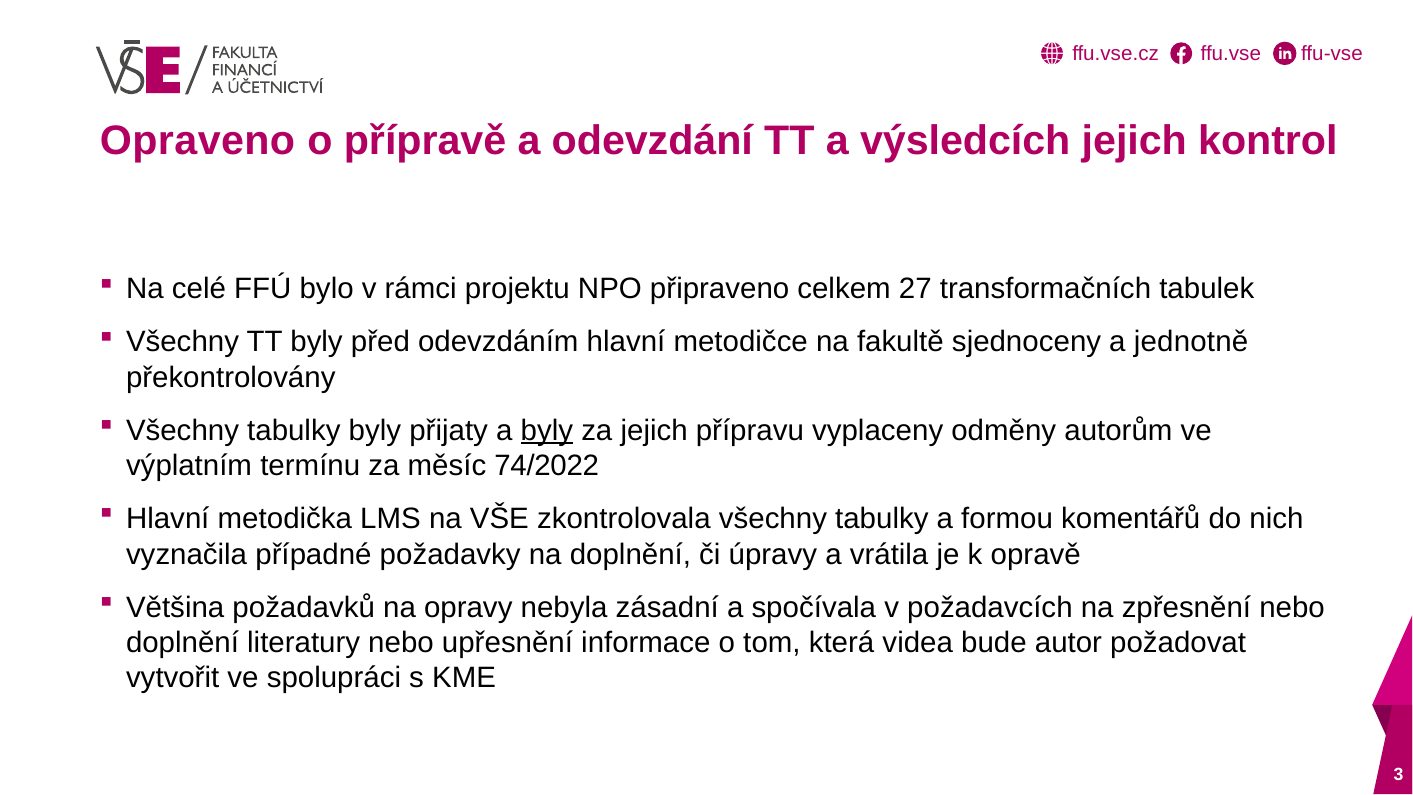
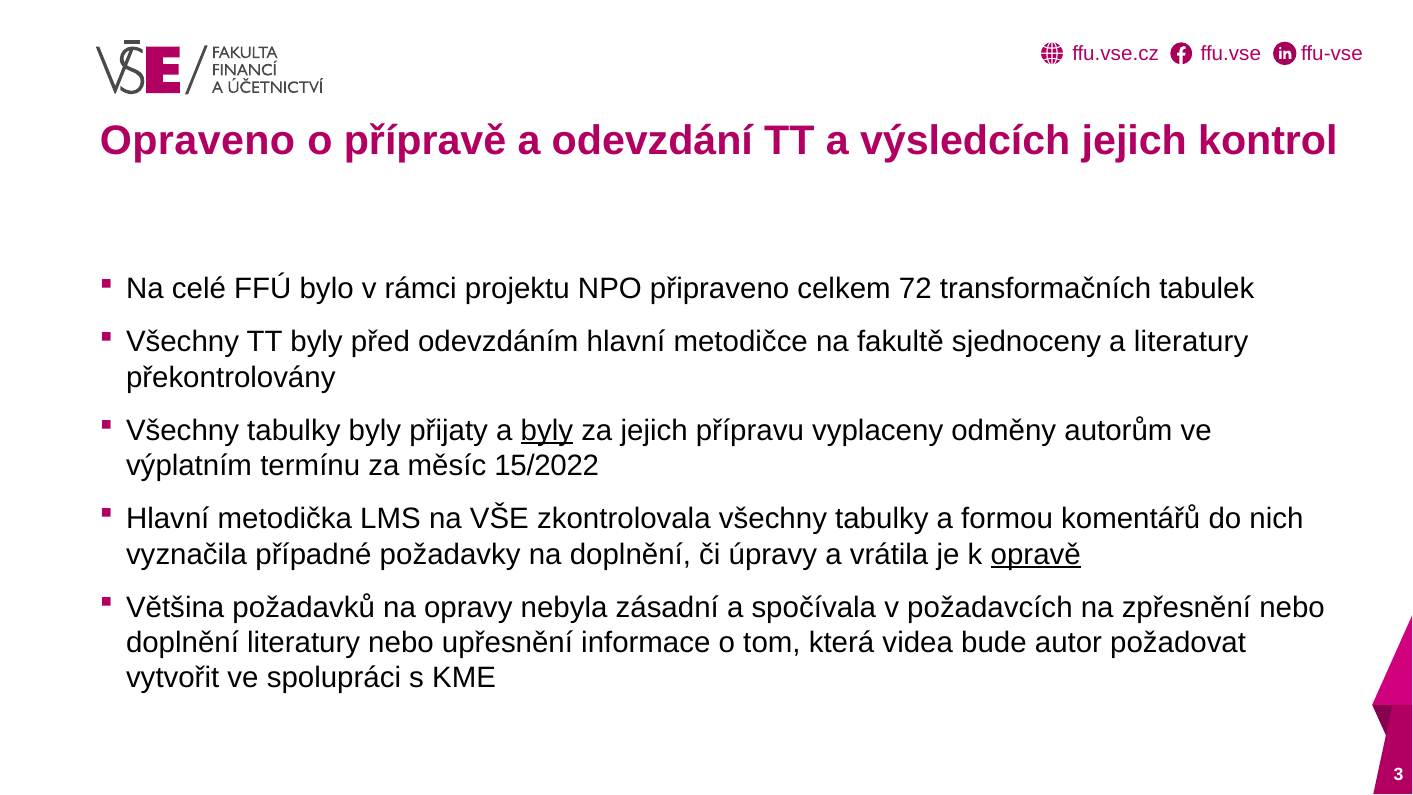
27: 27 -> 72
a jednotně: jednotně -> literatury
74/2022: 74/2022 -> 15/2022
opravě underline: none -> present
